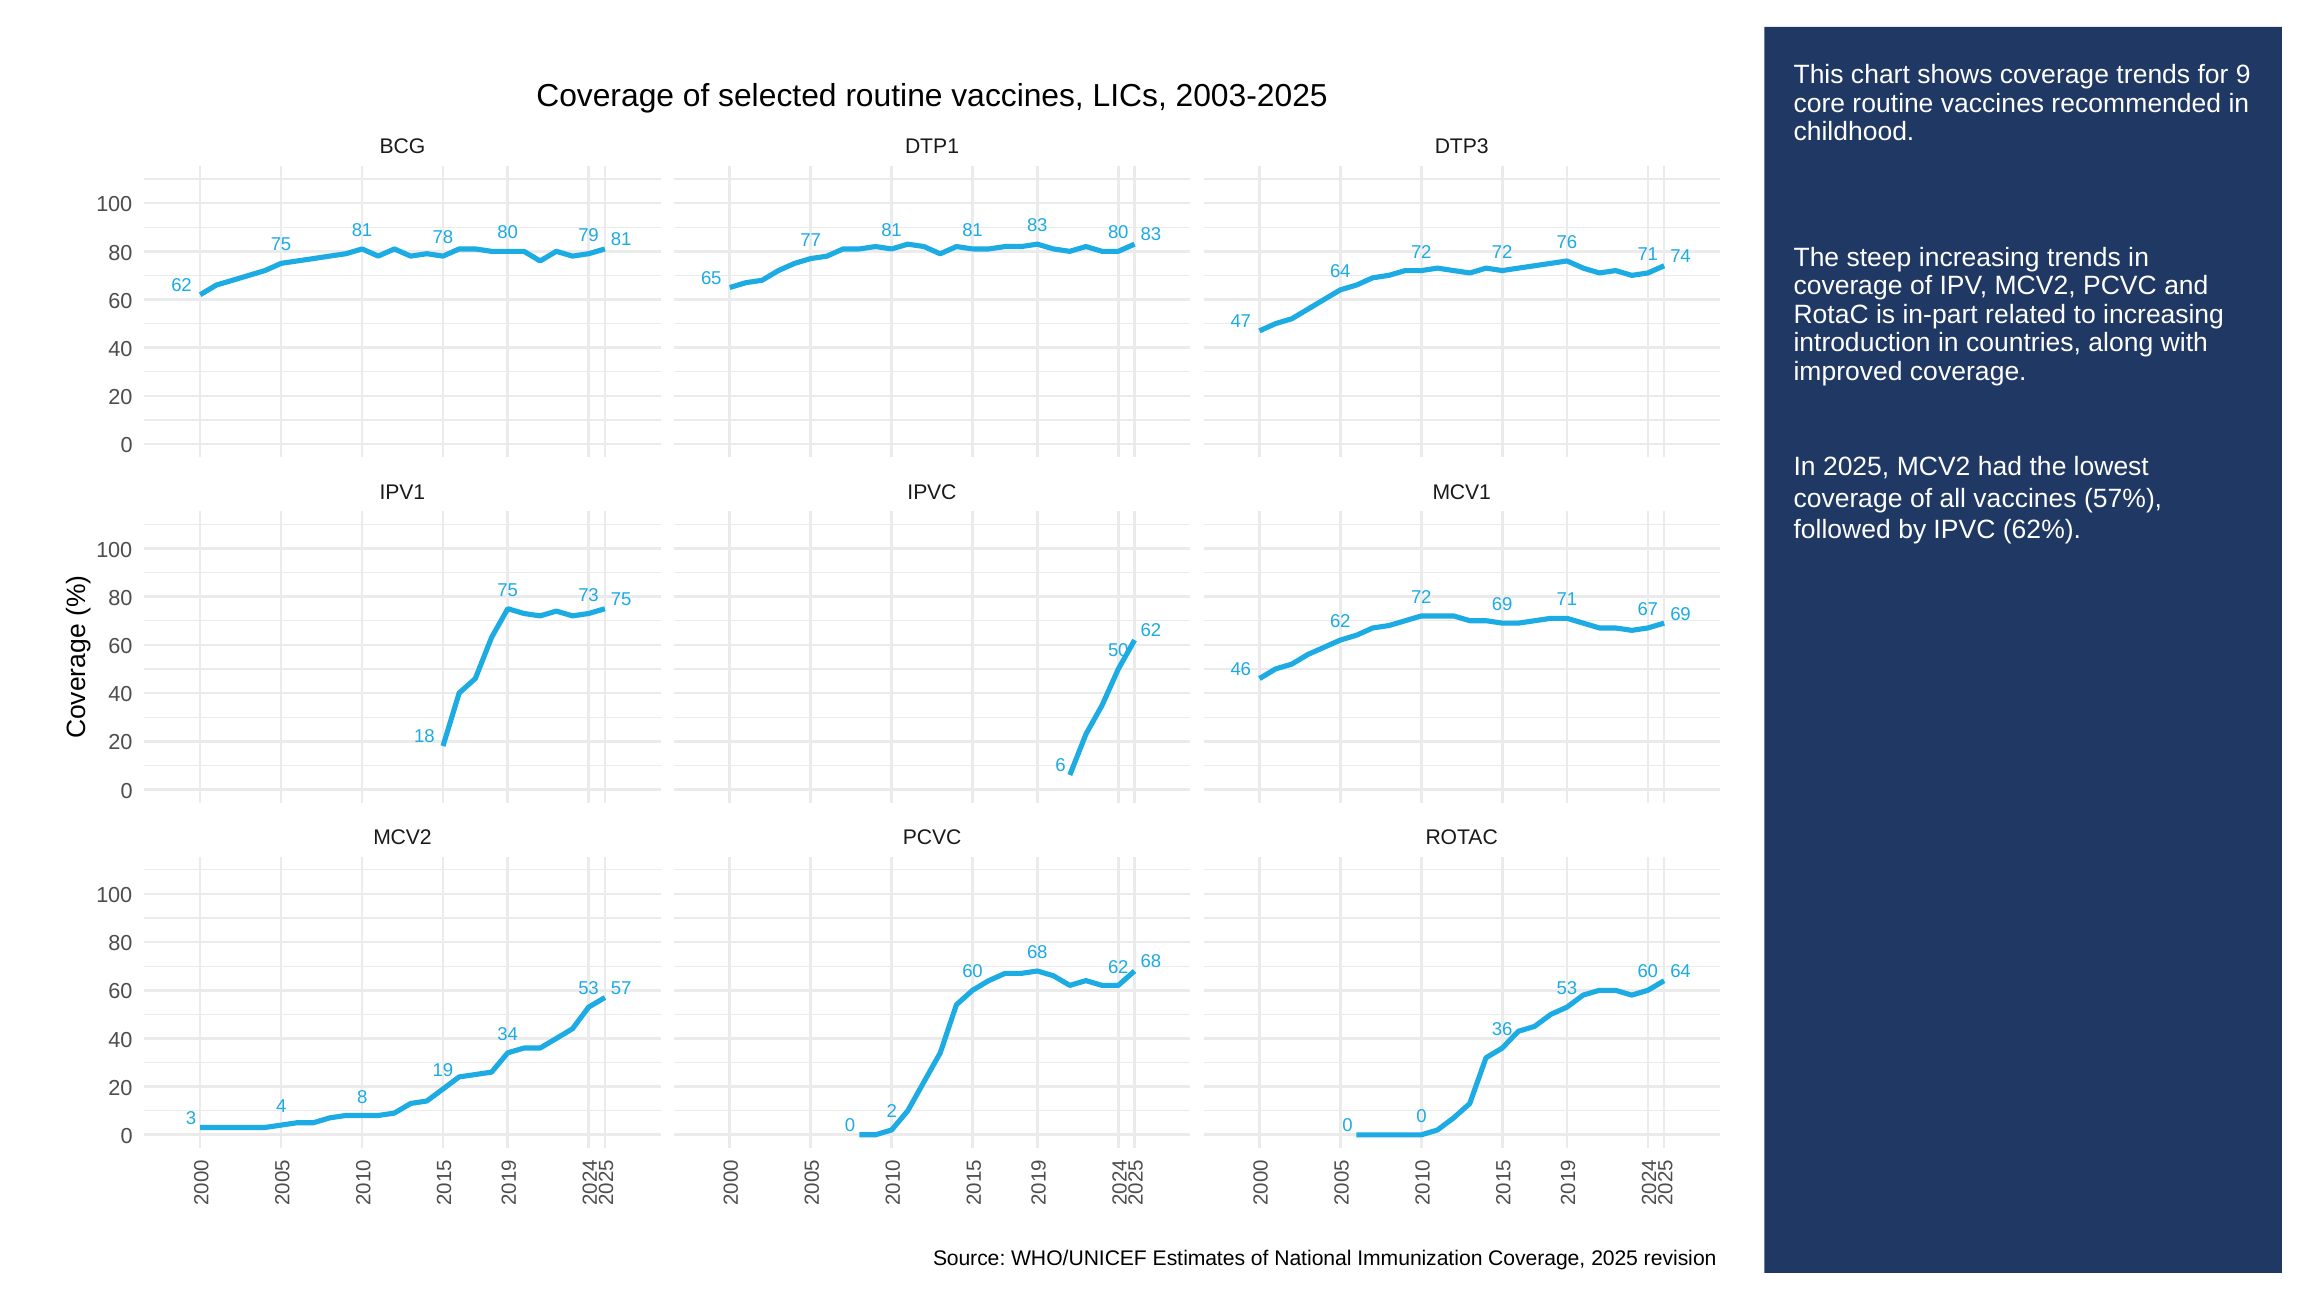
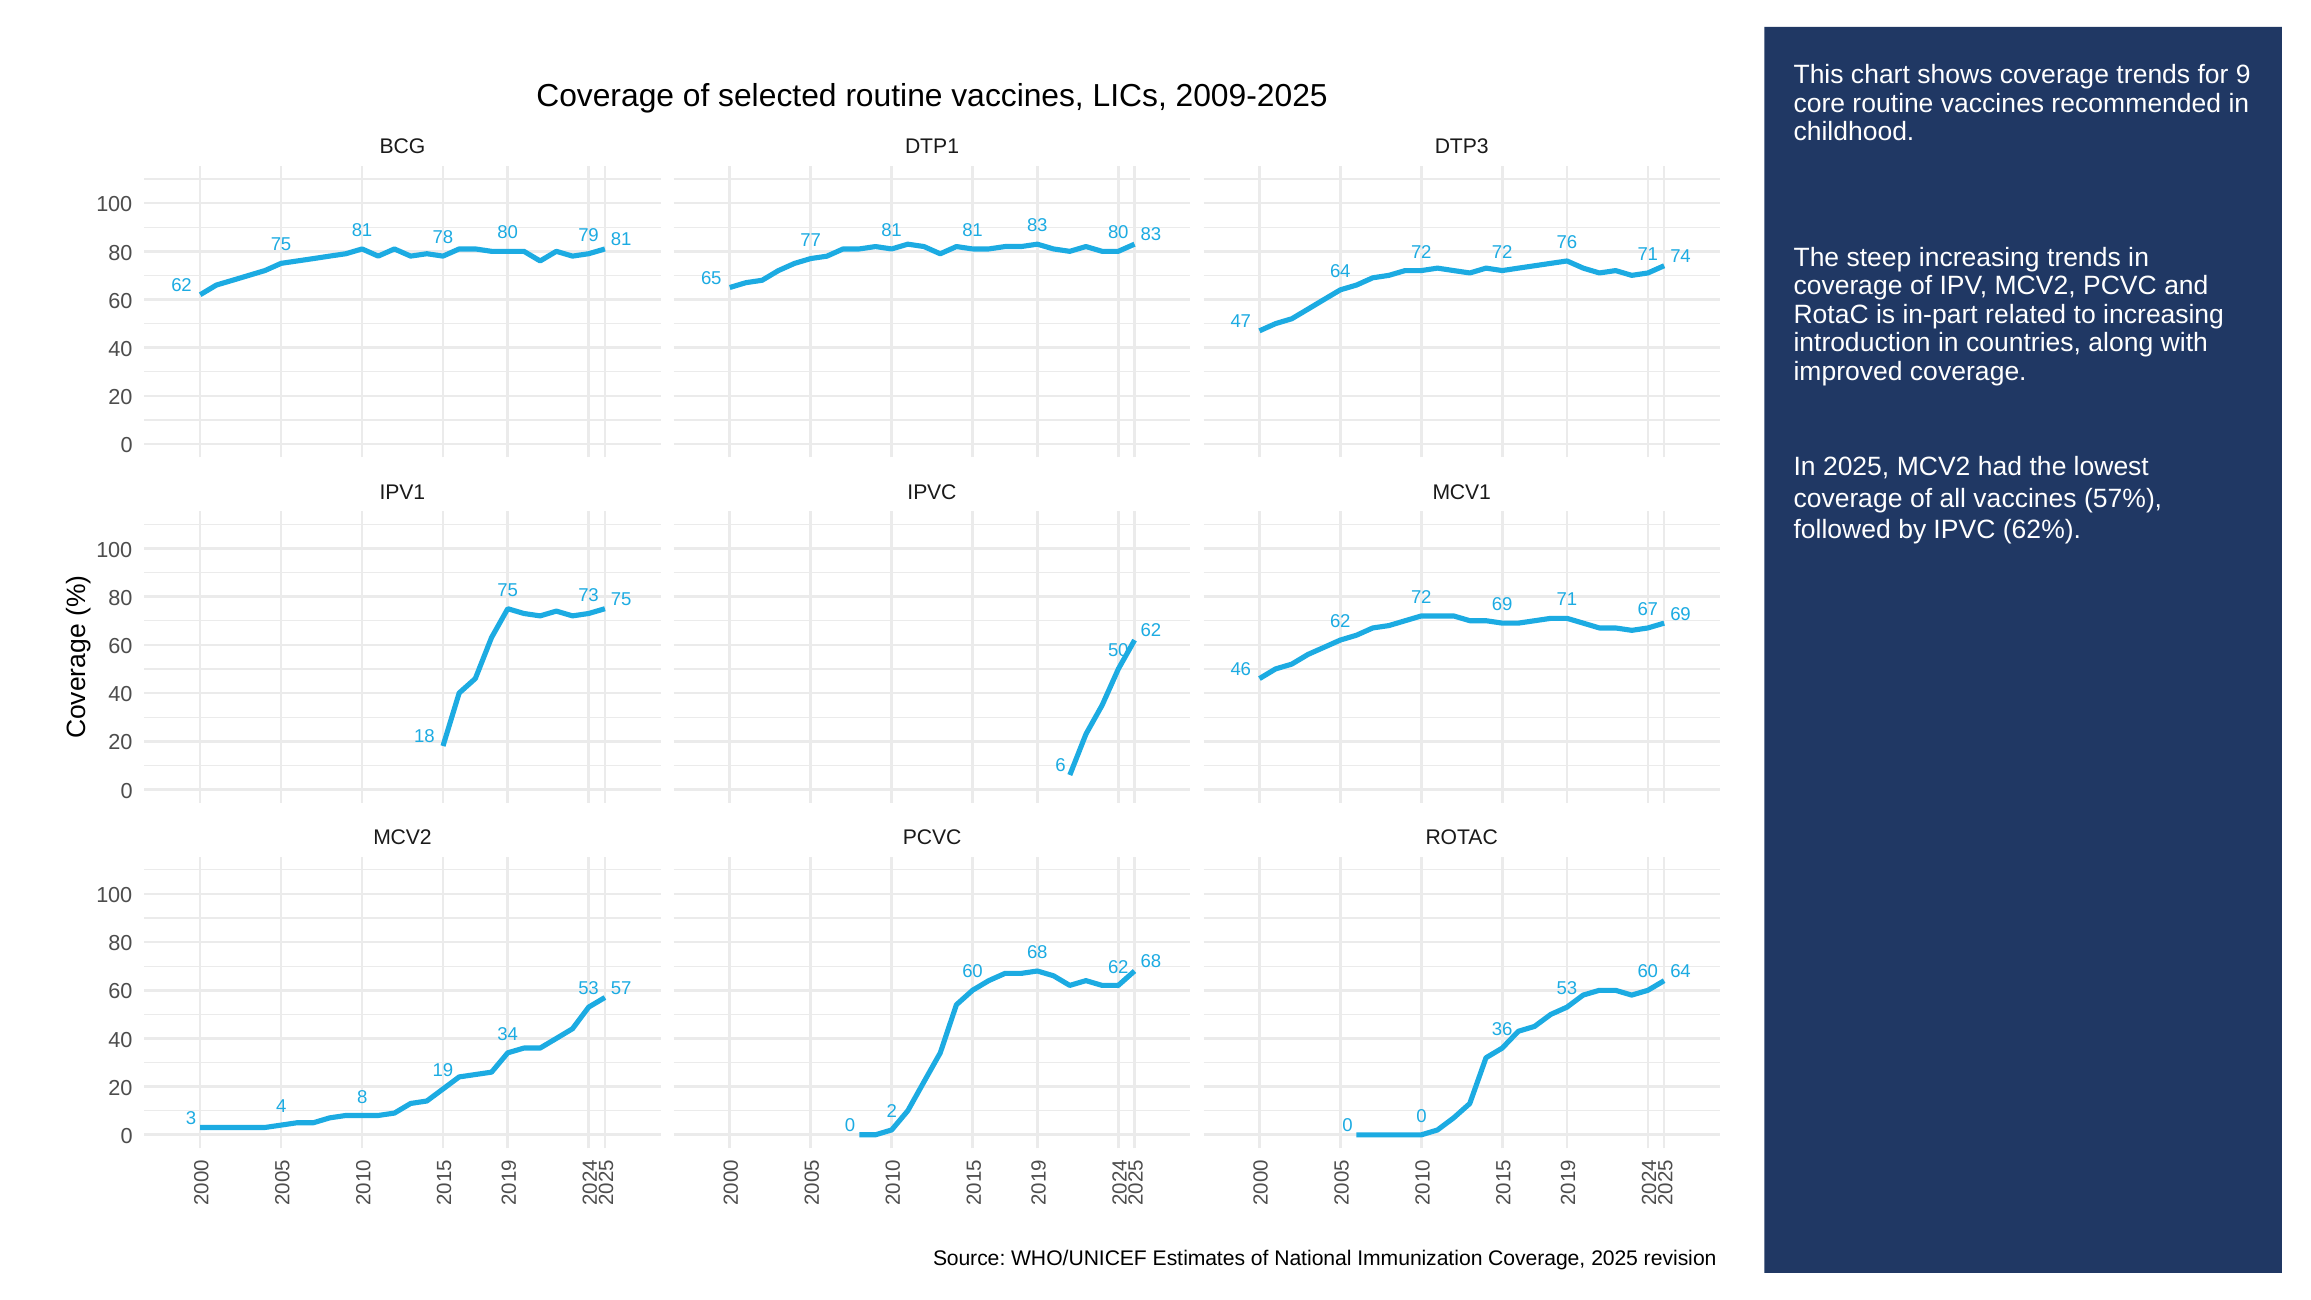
2003-2025: 2003-2025 -> 2009-2025
